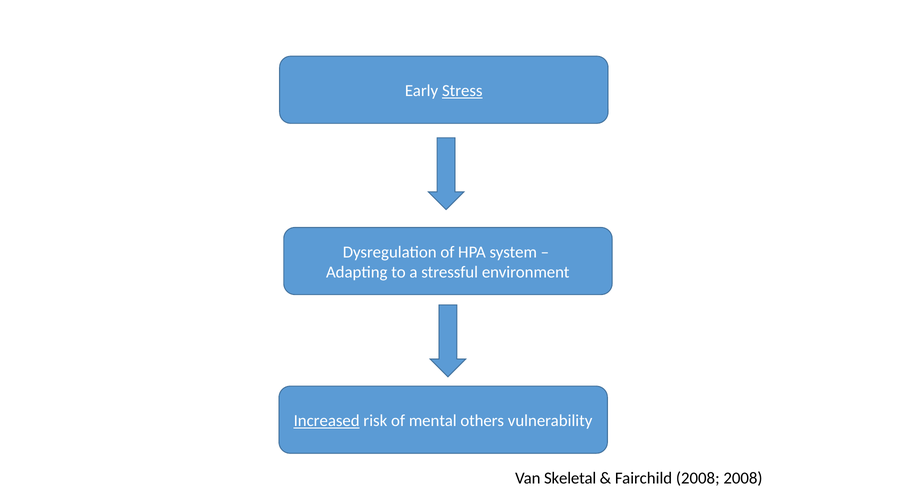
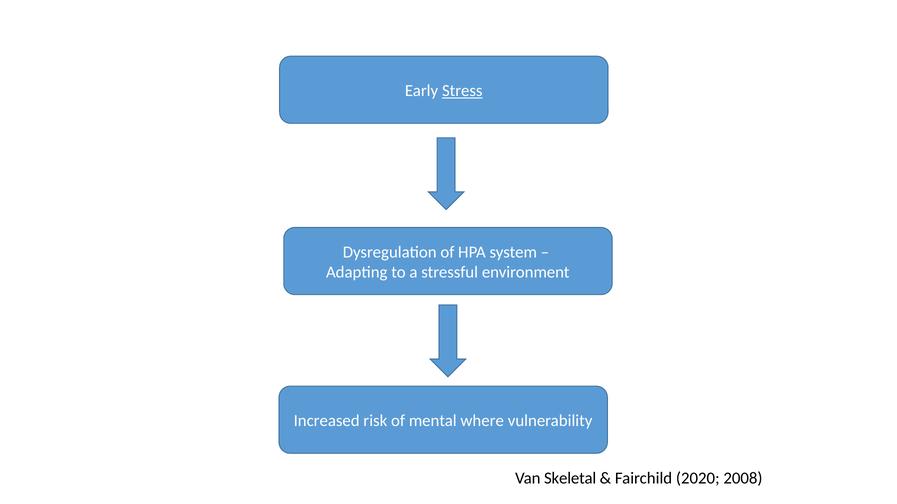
Increased underline: present -> none
others: others -> where
Fairchild 2008: 2008 -> 2020
